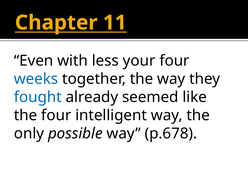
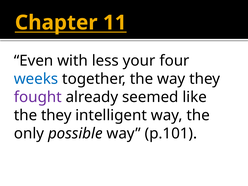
fought colour: blue -> purple
the four: four -> they
p.678: p.678 -> p.101
